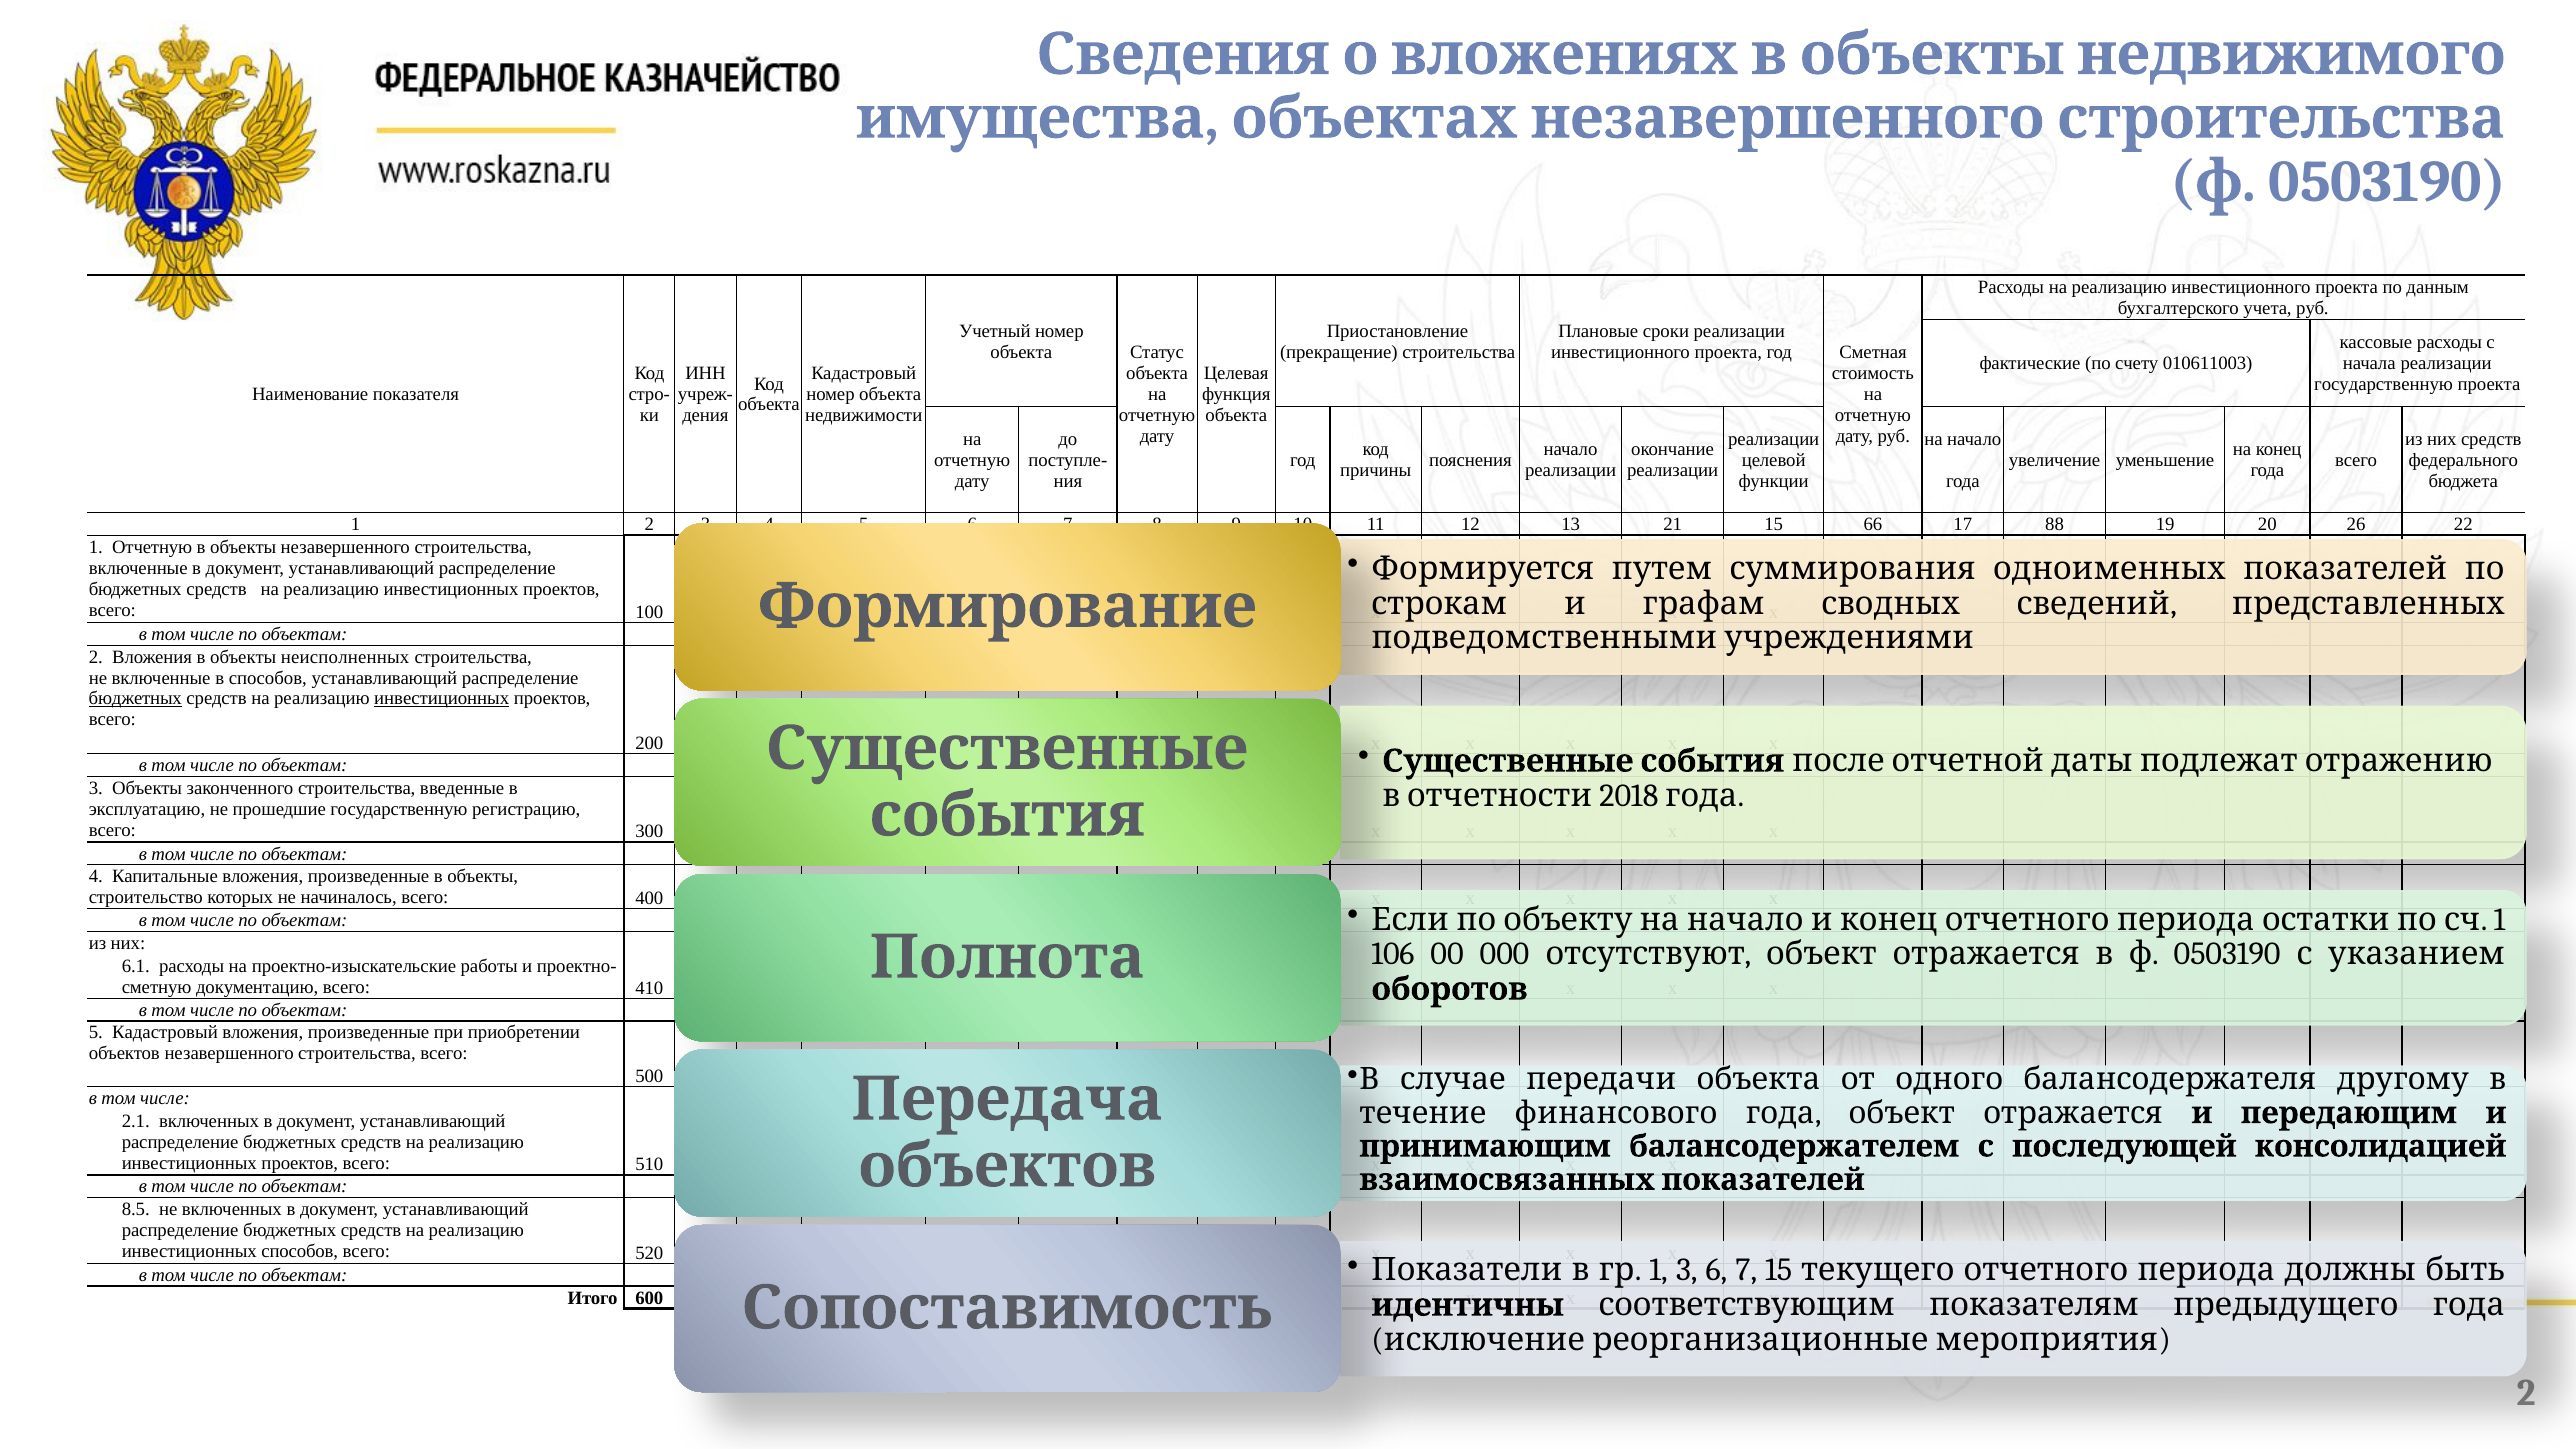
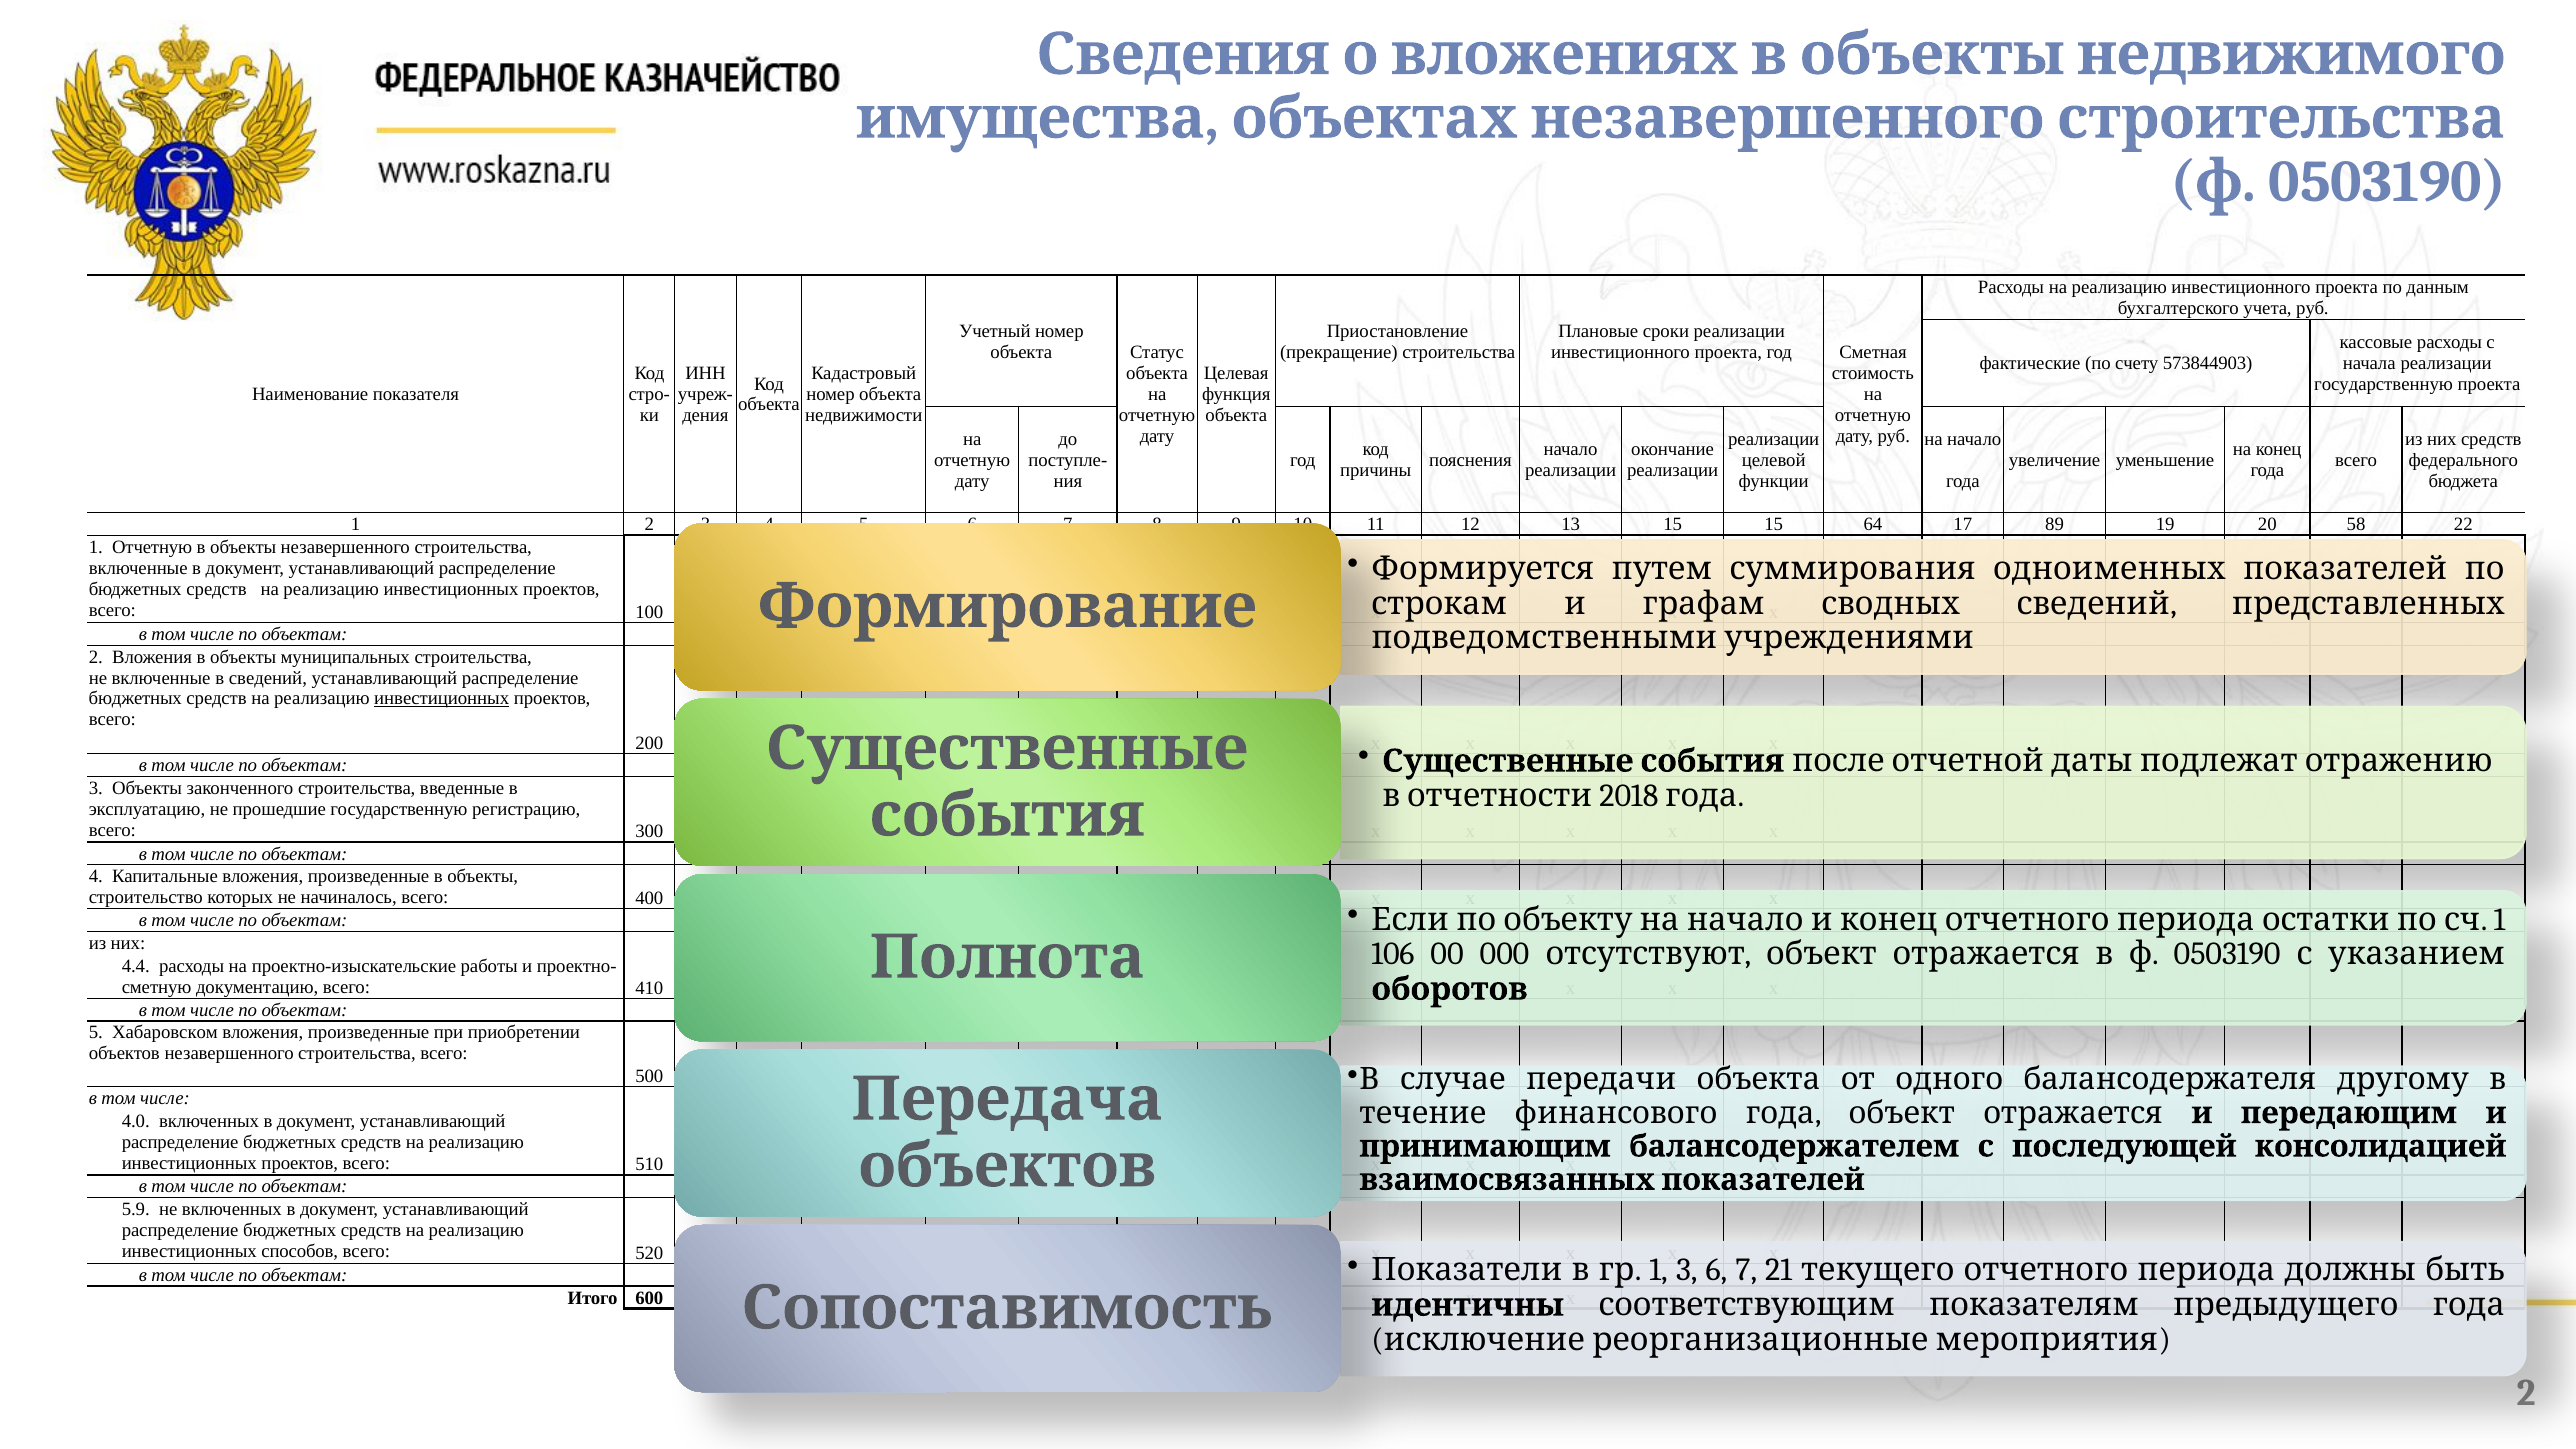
010611003: 010611003 -> 573844903
13 21: 21 -> 15
66: 66 -> 64
88: 88 -> 89
26: 26 -> 58
неисполненных: неисполненных -> муниципальных
в способов: способов -> сведений
бюджетных at (135, 699) underline: present -> none
6.1: 6.1 -> 4.4
5 Кадастровый: Кадастровый -> Хабаровском
2.1: 2.1 -> 4.0
8.5: 8.5 -> 5.9
7 15: 15 -> 21
